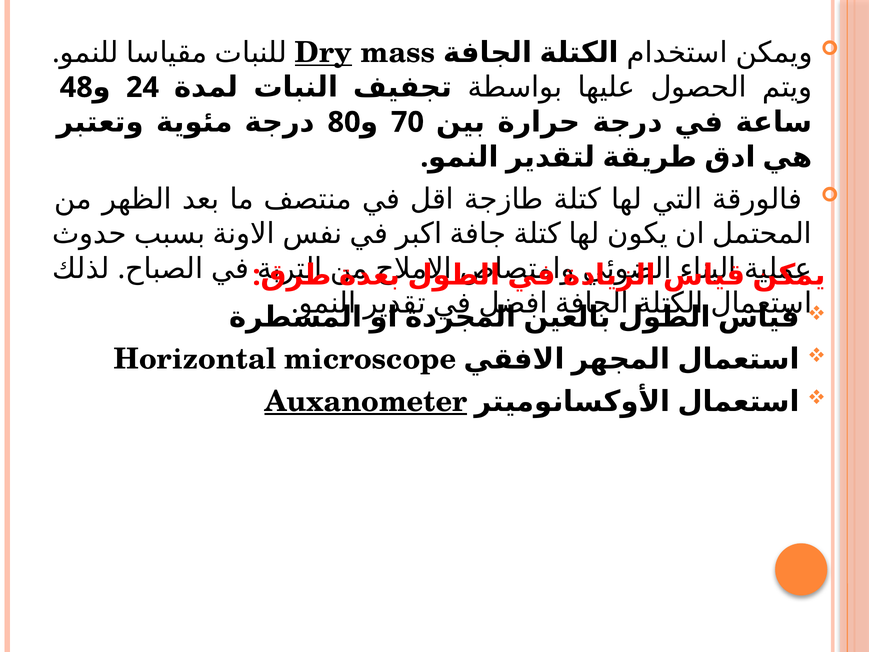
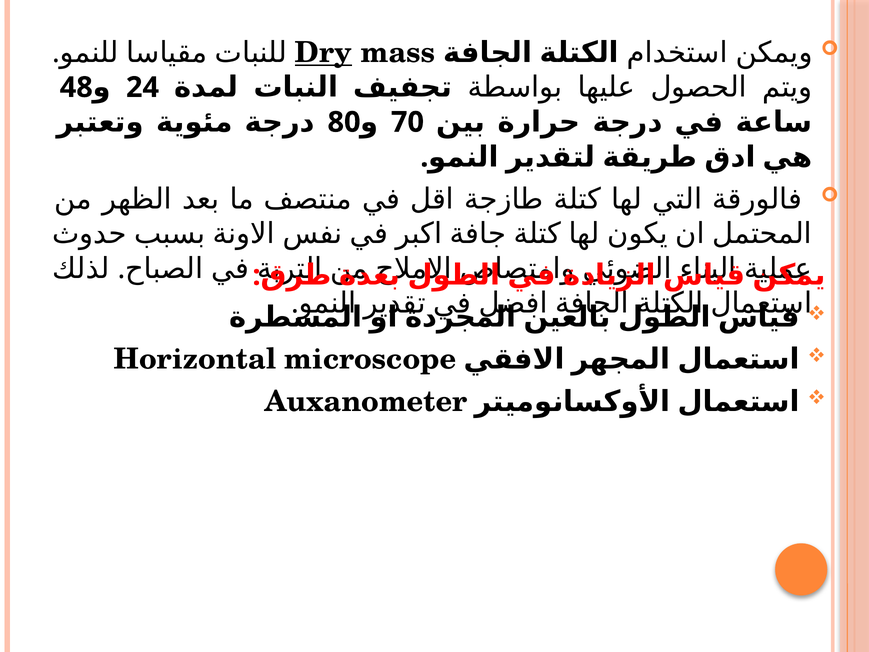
Auxanometer underline: present -> none
